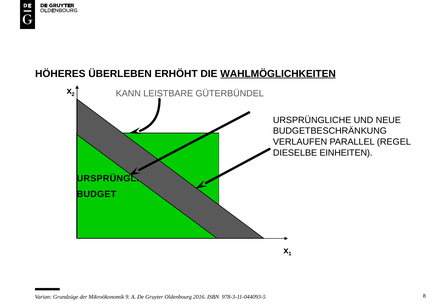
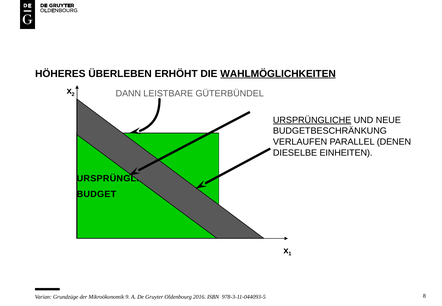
KANN: KANN -> DANN
URSPRÜNGLICHE underline: none -> present
REGEL: REGEL -> DENEN
